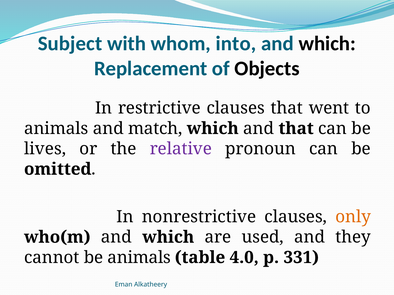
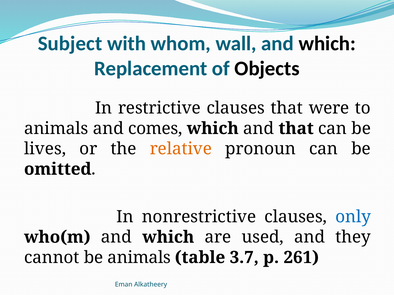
into: into -> wall
went: went -> were
match: match -> comes
relative colour: purple -> orange
only colour: orange -> blue
4.0: 4.0 -> 3.7
331: 331 -> 261
